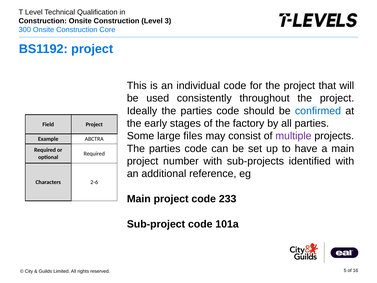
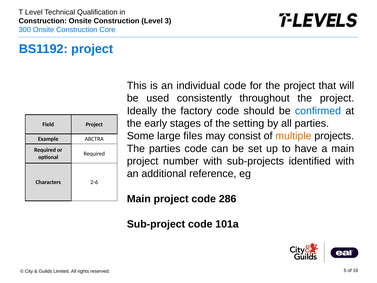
Ideally the parties: parties -> factory
factory: factory -> setting
multiple colour: purple -> orange
233: 233 -> 286
